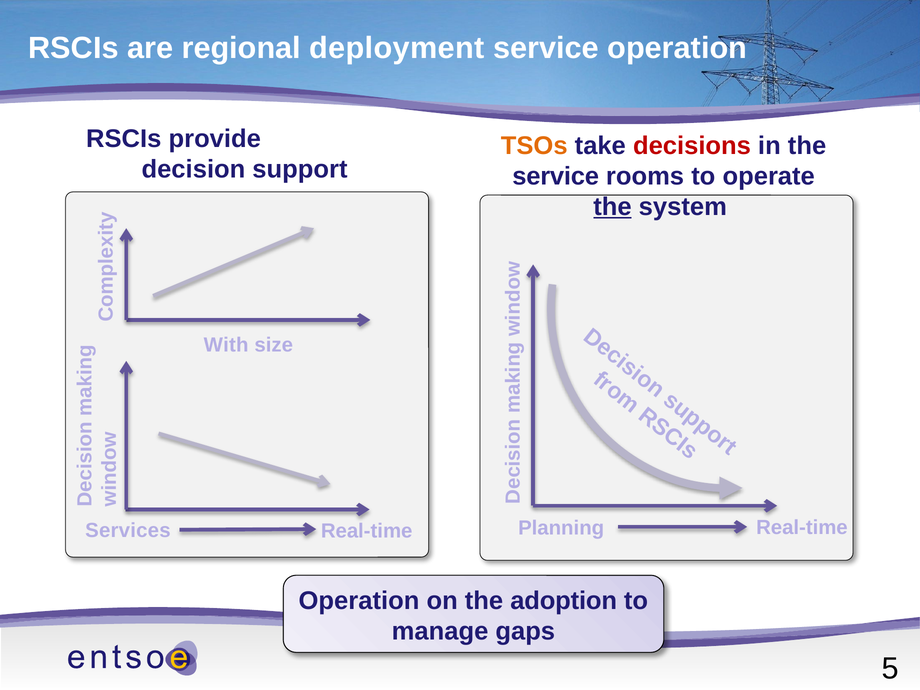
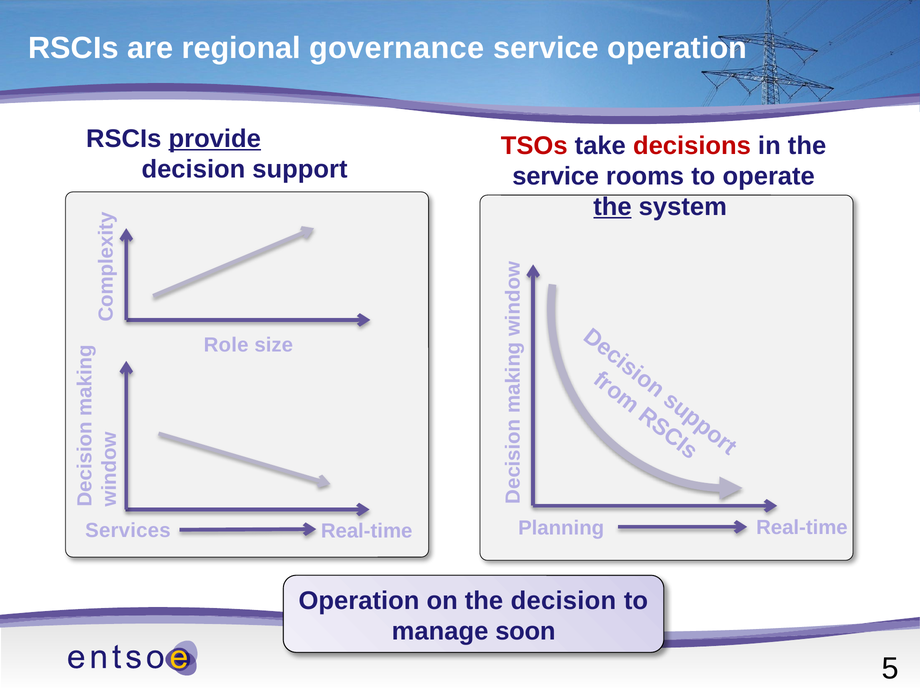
deployment: deployment -> governance
provide underline: none -> present
TSOs colour: orange -> red
With: With -> Role
the adoption: adoption -> decision
gaps: gaps -> soon
